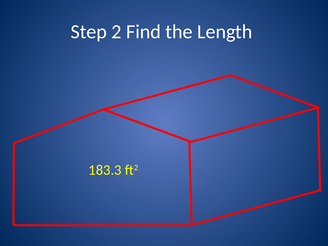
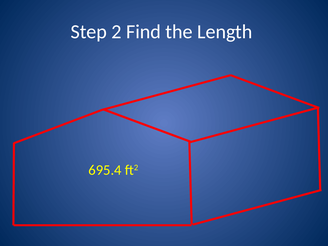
183.3: 183.3 -> 695.4
